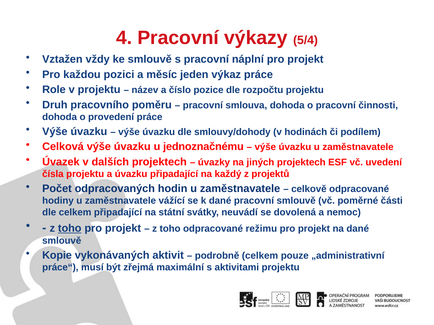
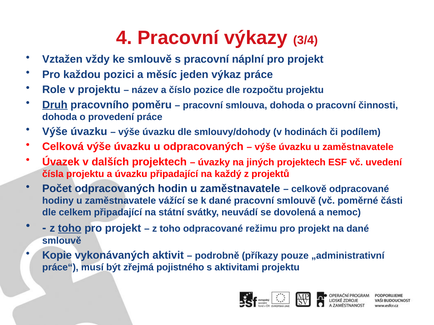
5/4: 5/4 -> 3/4
Druh underline: none -> present
u jednoznačnému: jednoznačnému -> odpracovaných
podrobně celkem: celkem -> příkazy
maximální: maximální -> pojistného
